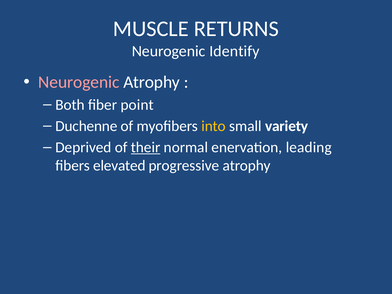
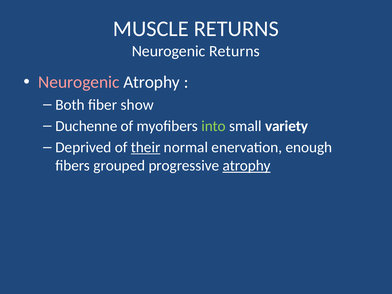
Neurogenic Identify: Identify -> Returns
point: point -> show
into colour: yellow -> light green
leading: leading -> enough
elevated: elevated -> grouped
atrophy at (247, 166) underline: none -> present
